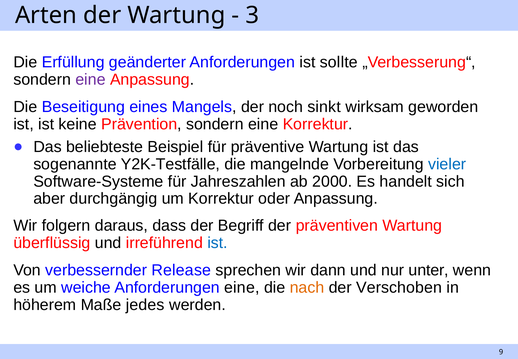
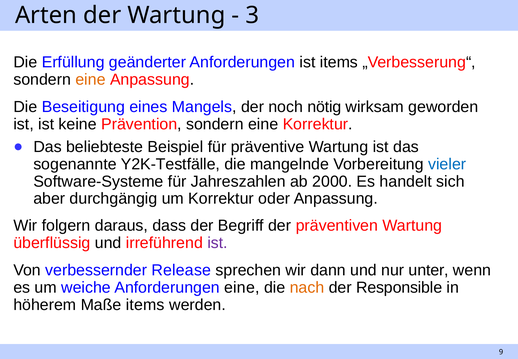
ist sollte: sollte -> items
eine at (90, 79) colour: purple -> orange
sinkt: sinkt -> nötig
ist at (218, 242) colour: blue -> purple
Verschoben: Verschoben -> Responsible
Maße jedes: jedes -> items
